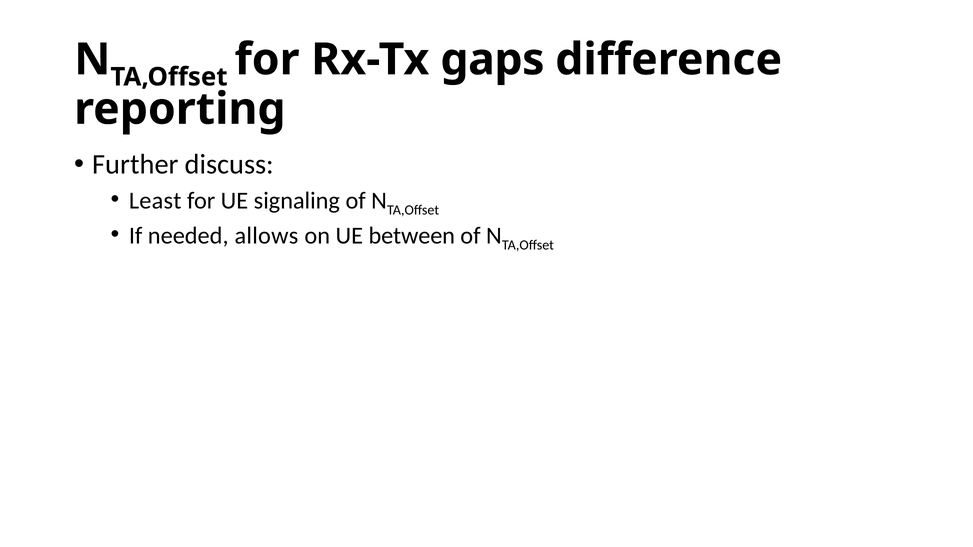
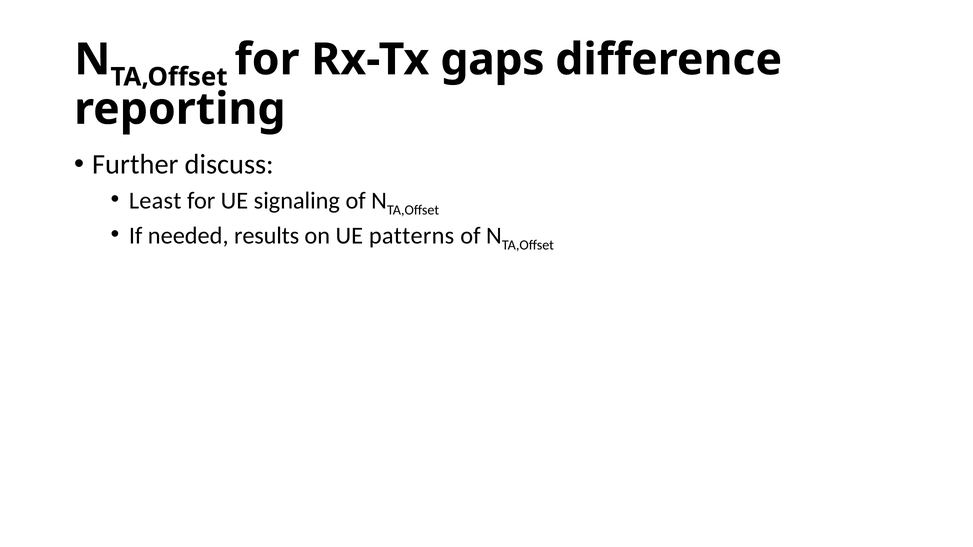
allows: allows -> results
between: between -> patterns
